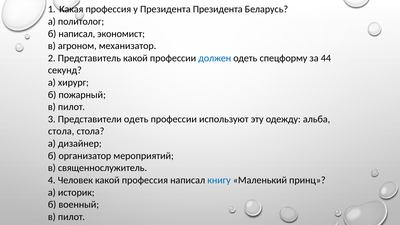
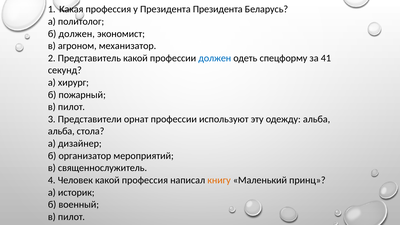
б написал: написал -> должен
44: 44 -> 41
Представители одеть: одеть -> орнат
стола at (61, 131): стола -> альба
книгу colour: blue -> orange
